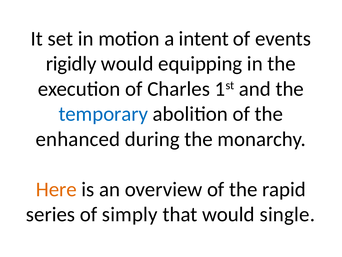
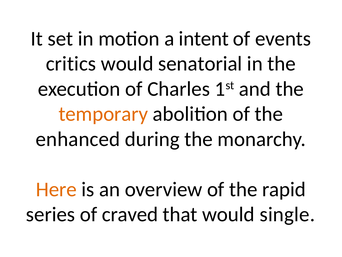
rigidly: rigidly -> critics
equipping: equipping -> senatorial
temporary colour: blue -> orange
simply: simply -> craved
